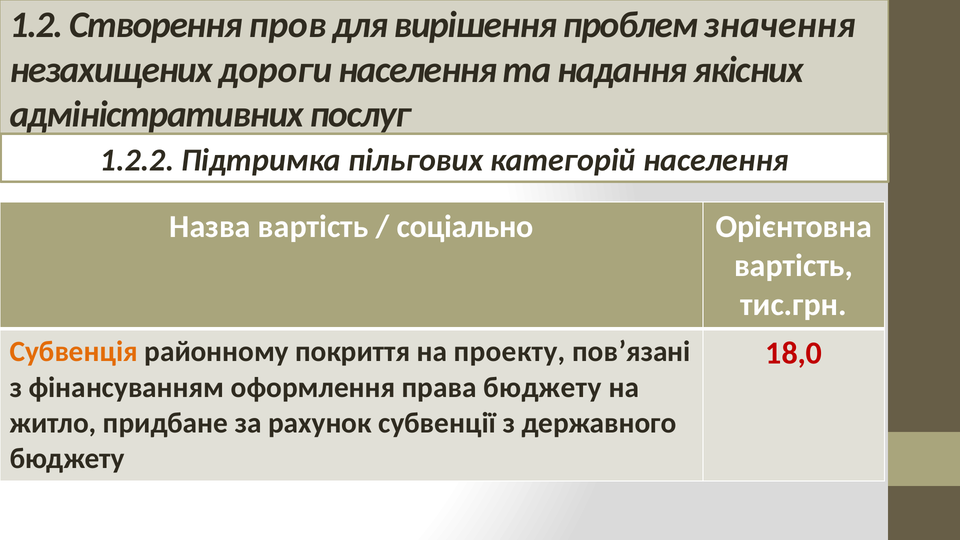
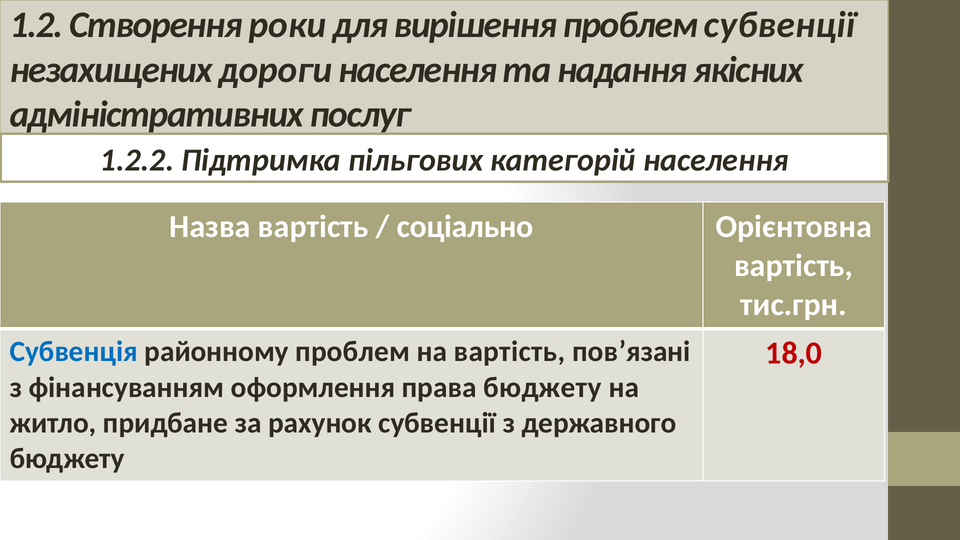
пров: пров -> роки
проблем значення: значення -> субвенції
Субвенція colour: orange -> blue
районному покриття: покриття -> проблем
на проекту: проекту -> вартість
